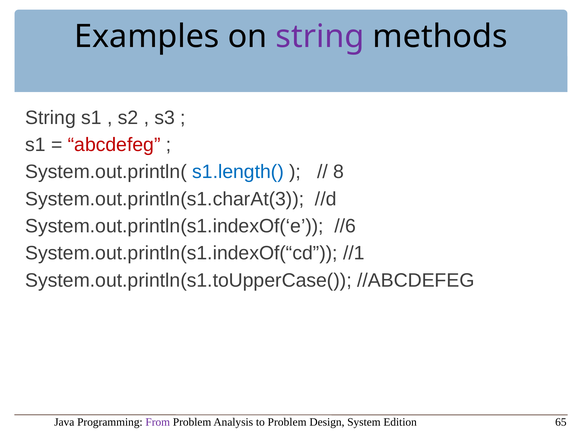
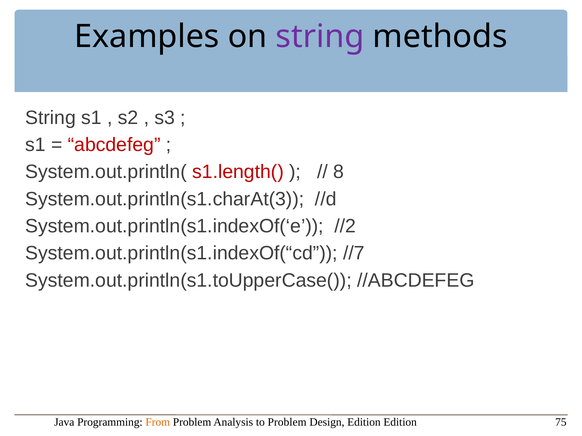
s1.length( colour: blue -> red
//6: //6 -> //2
//1: //1 -> //7
From colour: purple -> orange
Design System: System -> Edition
65: 65 -> 75
